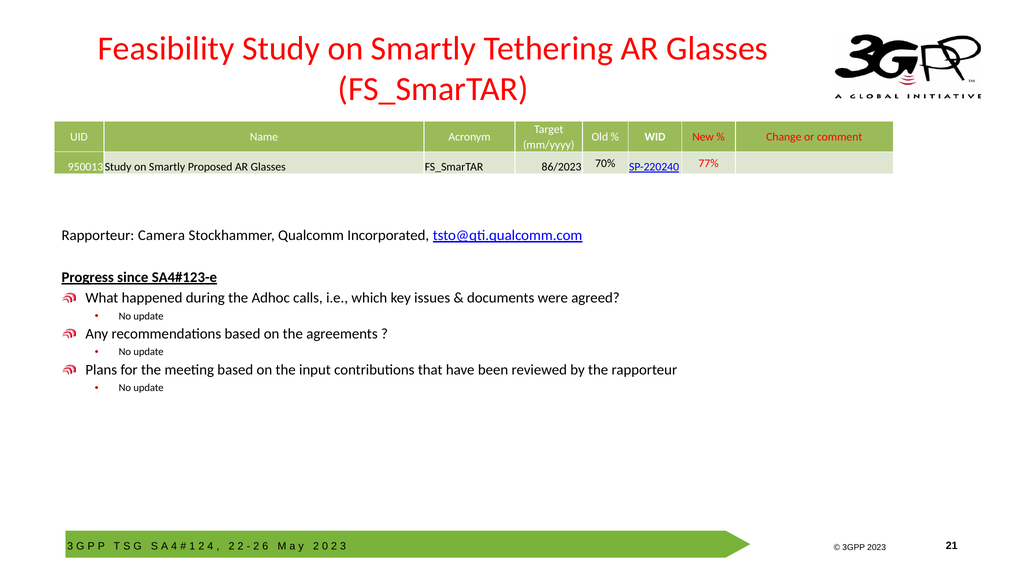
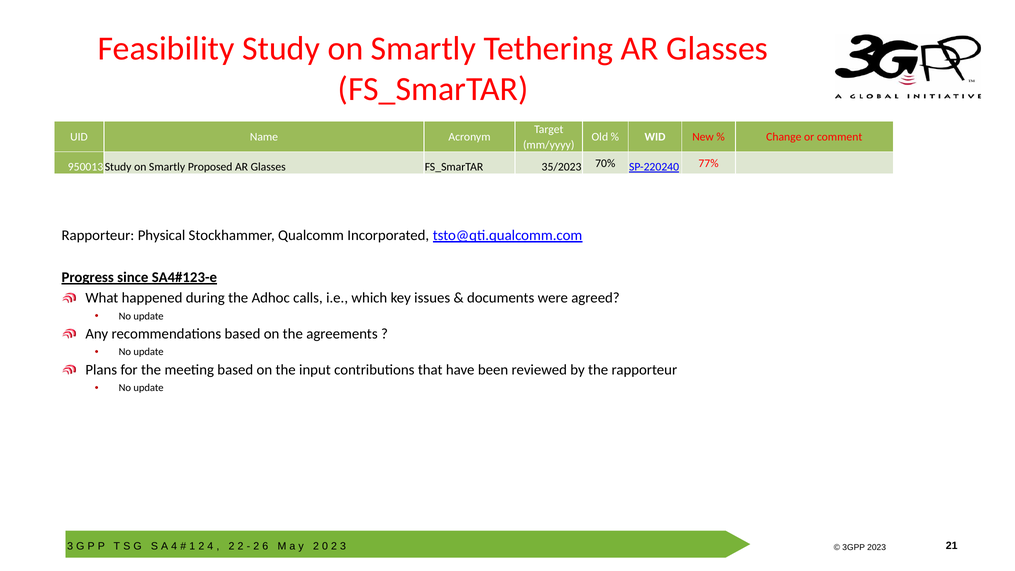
86/2023: 86/2023 -> 35/2023
Camera: Camera -> Physical
